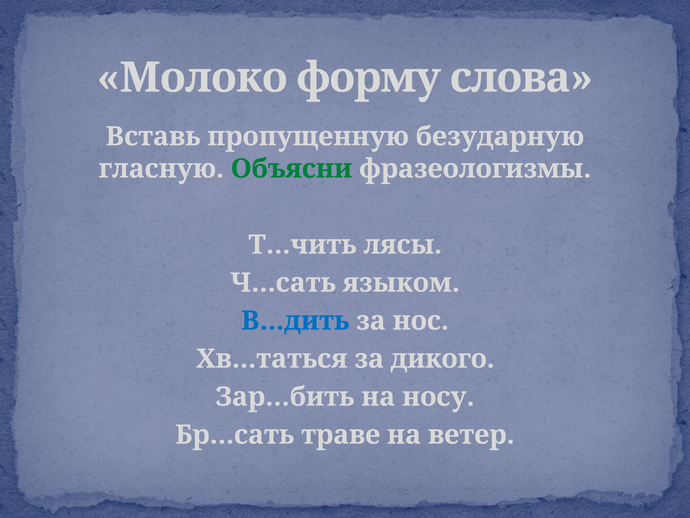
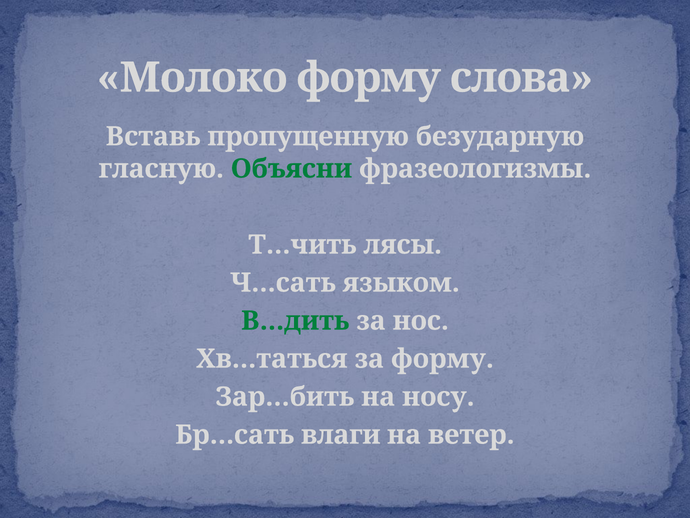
В…дить colour: blue -> green
за дикого: дикого -> форму
траве: траве -> влаги
